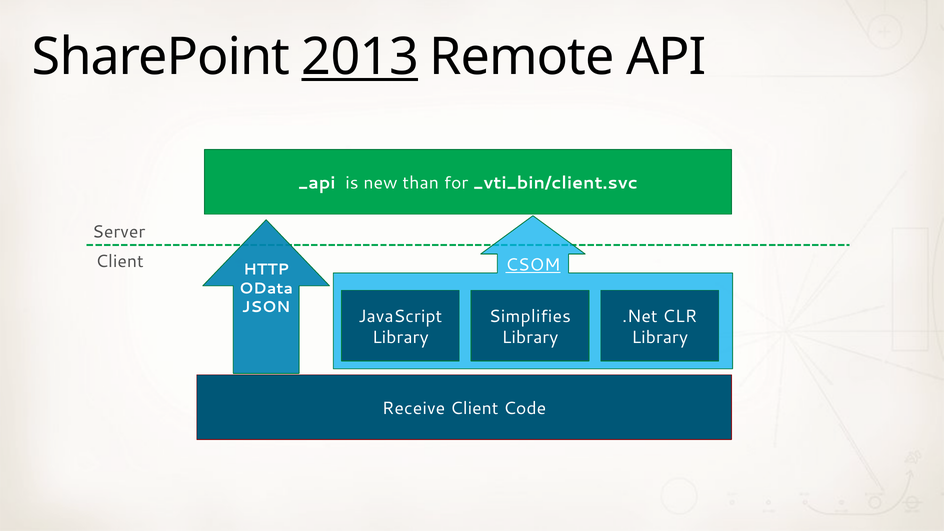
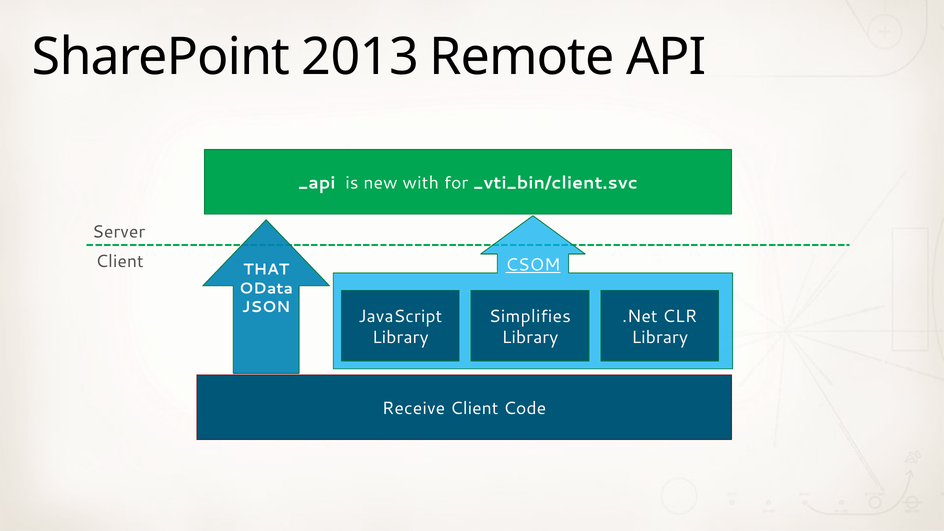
2013 underline: present -> none
than: than -> with
HTTP: HTTP -> THAT
